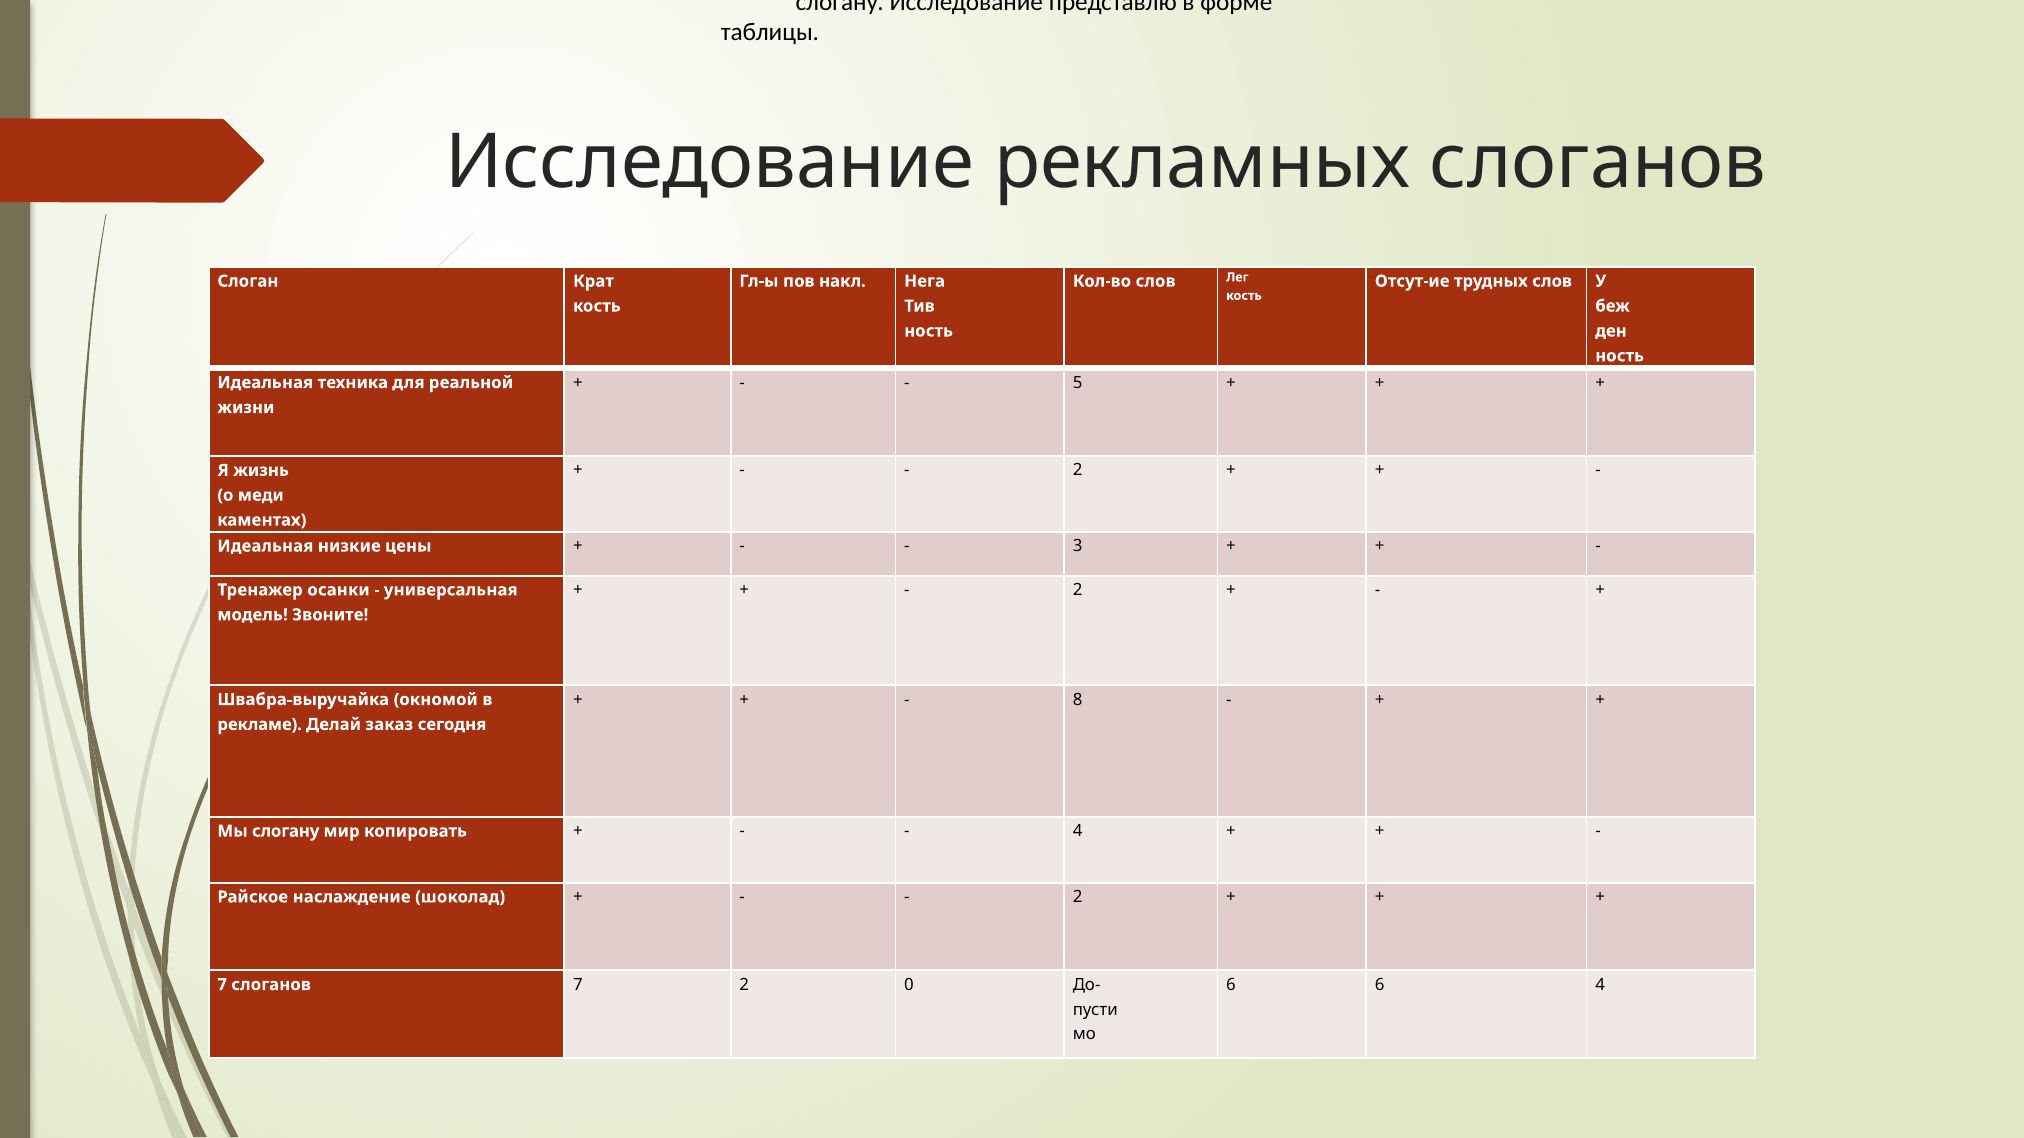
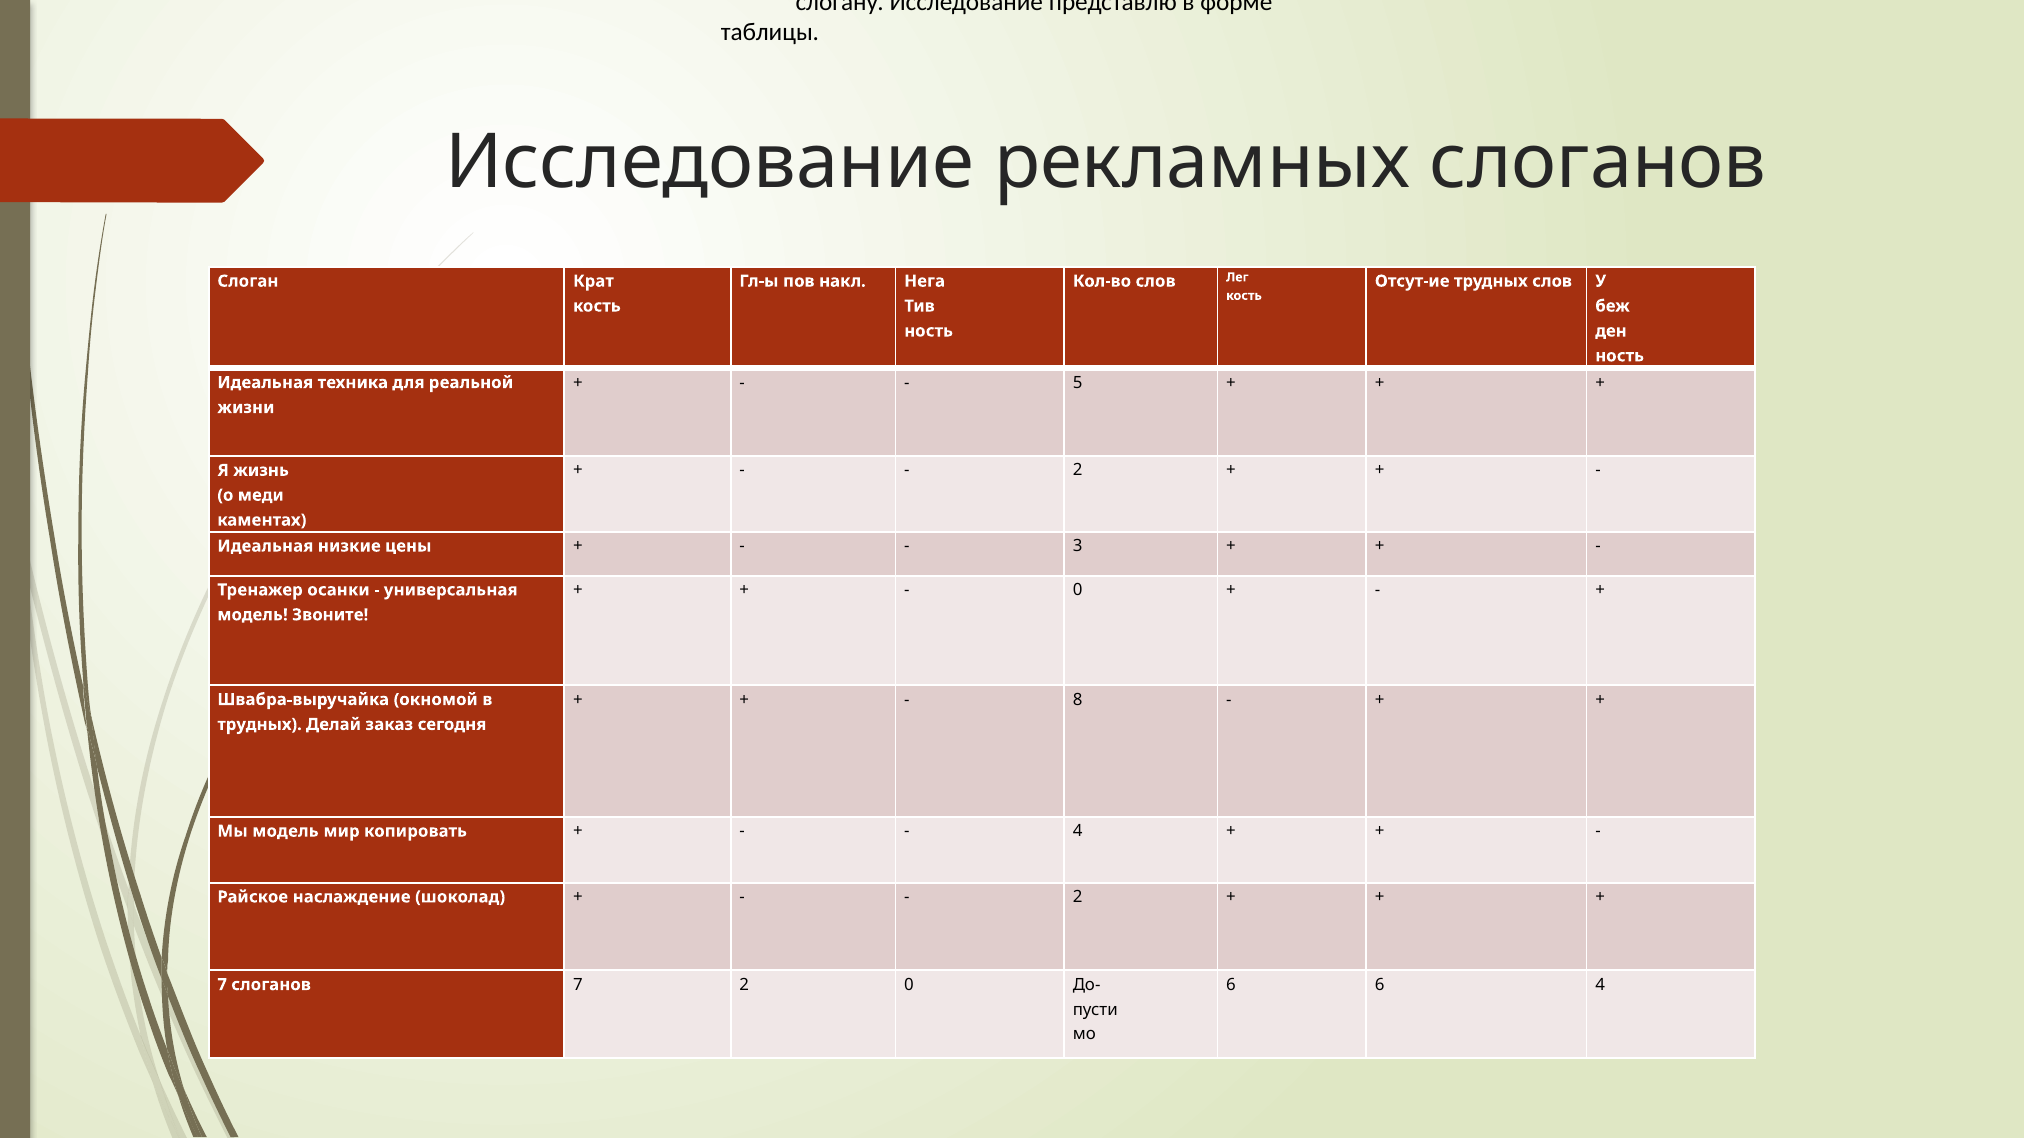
2 at (1078, 590): 2 -> 0
рекламе at (260, 725): рекламе -> трудных
Мы слогану: слогану -> модель
